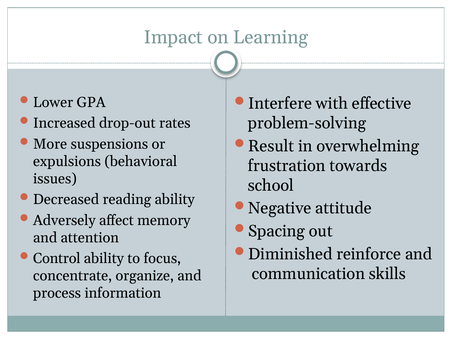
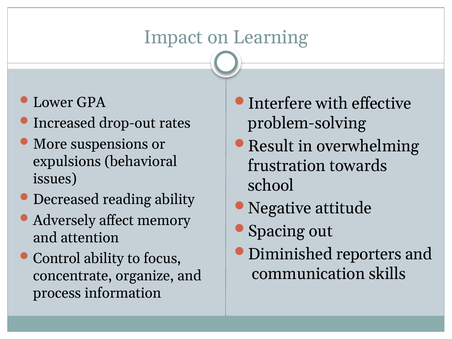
reinforce: reinforce -> reporters
